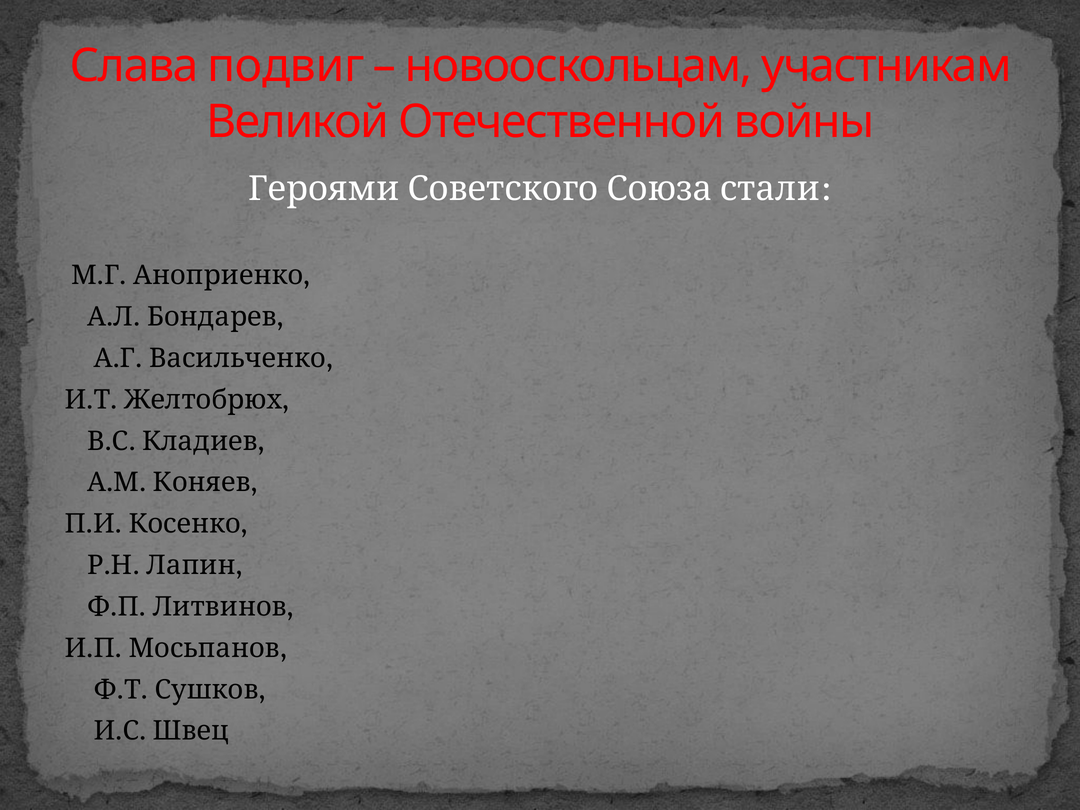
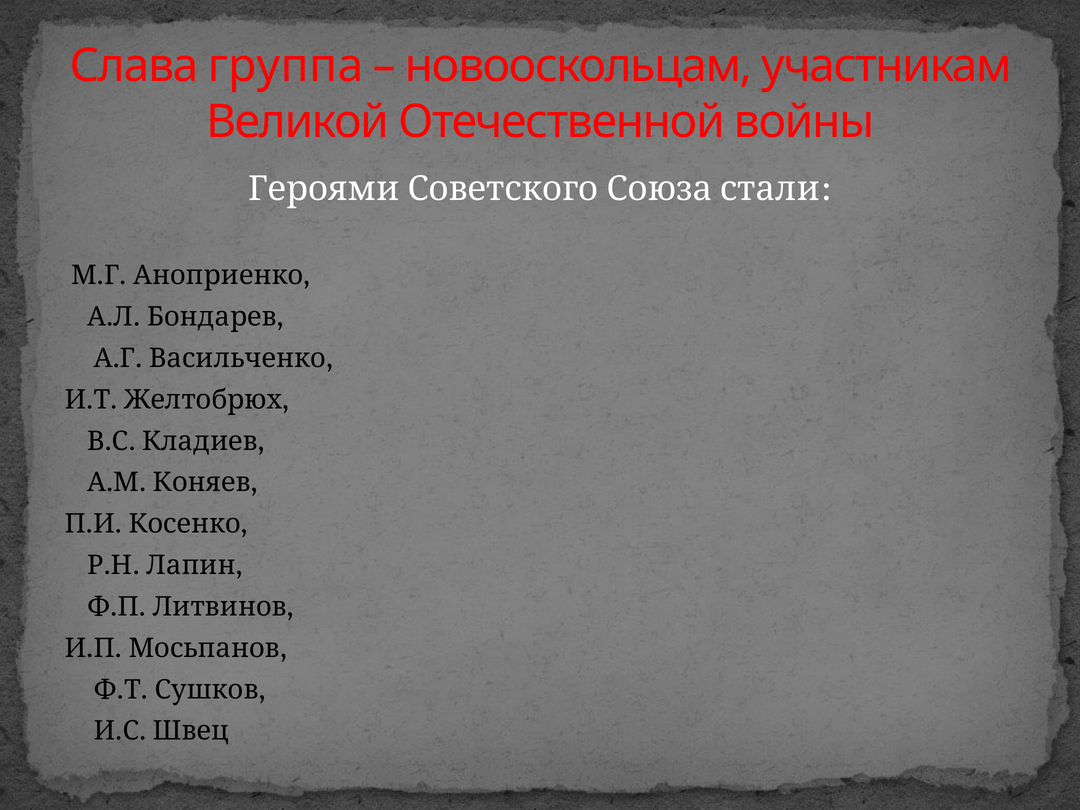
подвиг: подвиг -> группа
